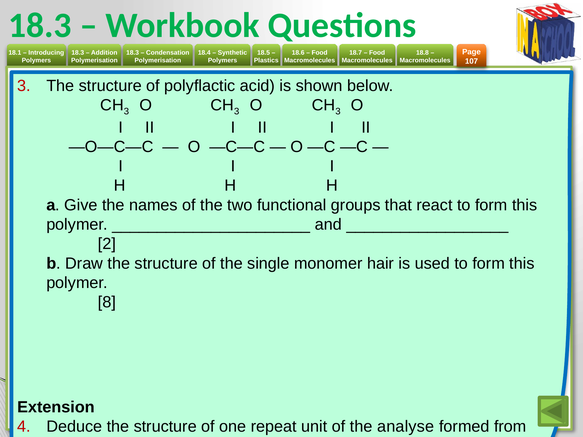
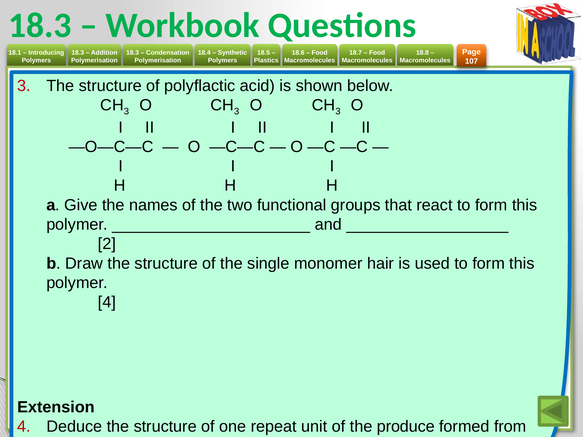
8 at (107, 302): 8 -> 4
analyse: analyse -> produce
